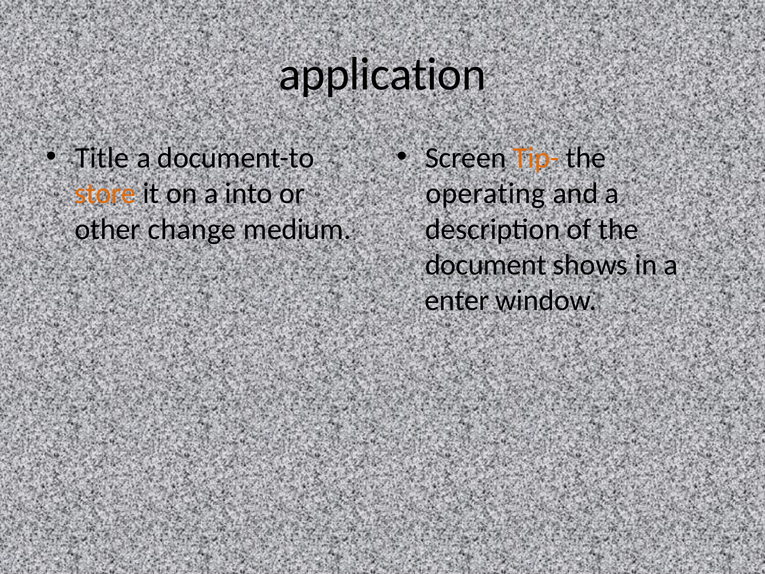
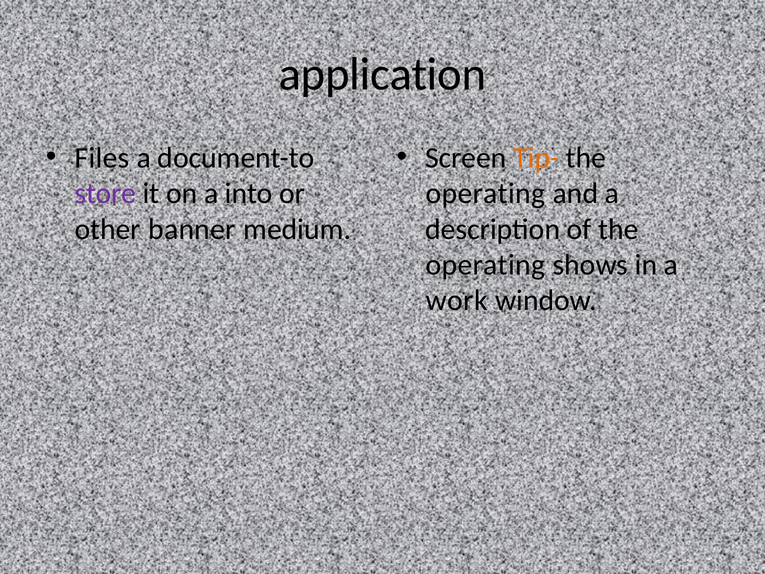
Title: Title -> Files
store colour: orange -> purple
change: change -> banner
document at (486, 265): document -> operating
enter: enter -> work
